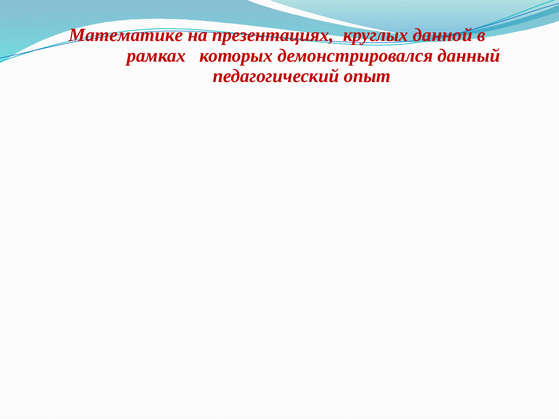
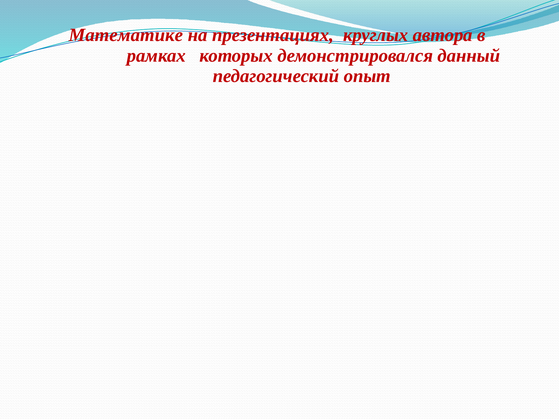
данной: данной -> автора
